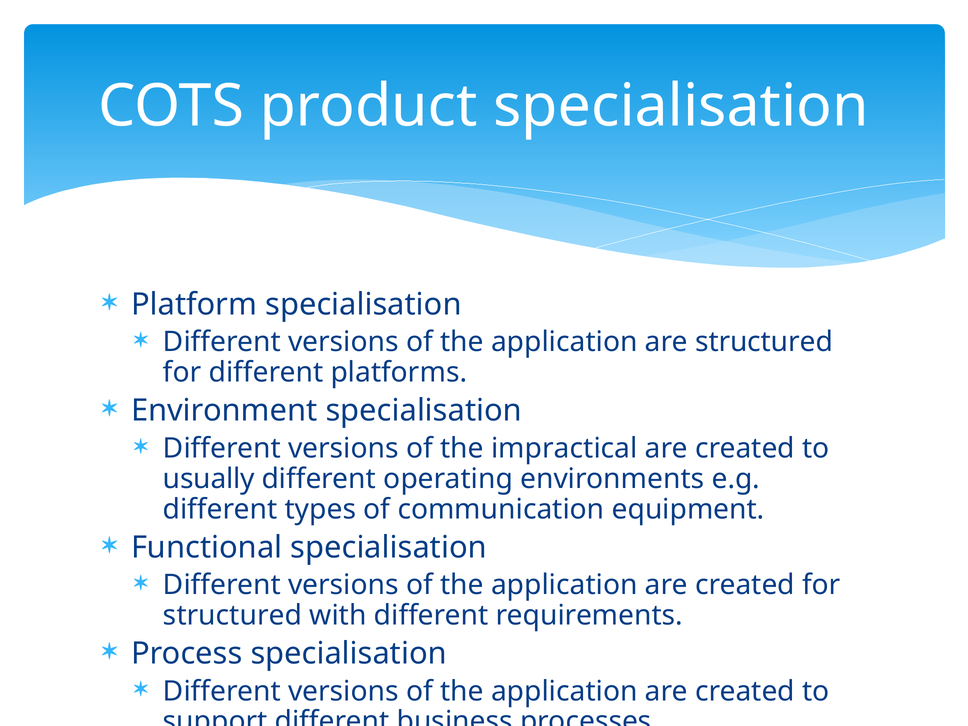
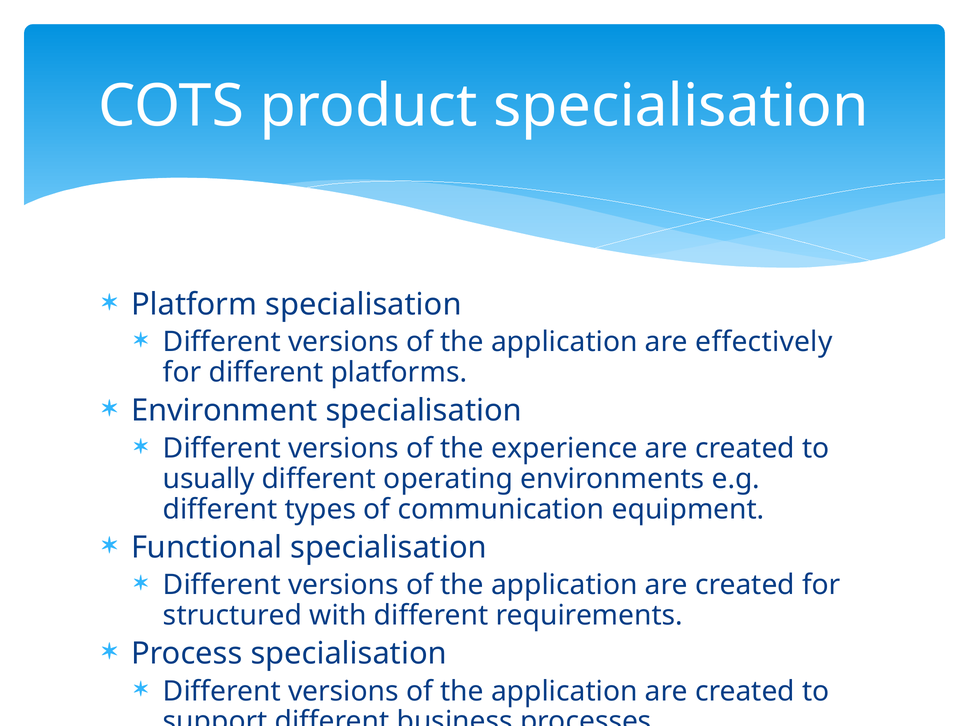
are structured: structured -> effectively
impractical: impractical -> experience
